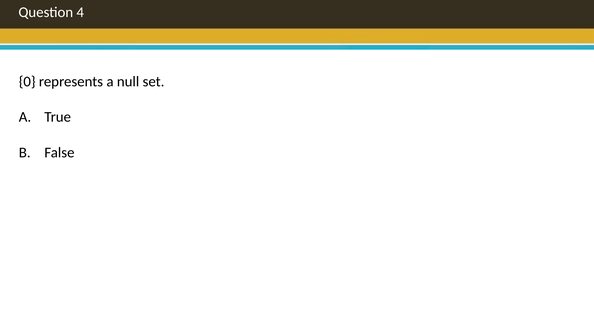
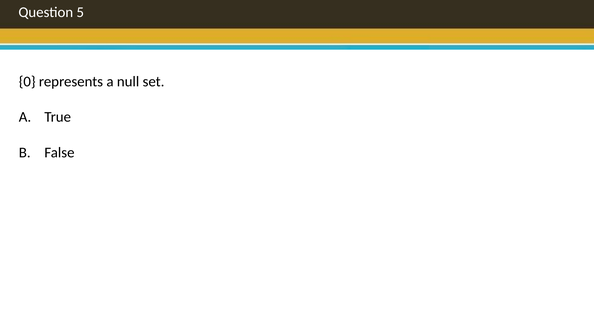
4: 4 -> 5
